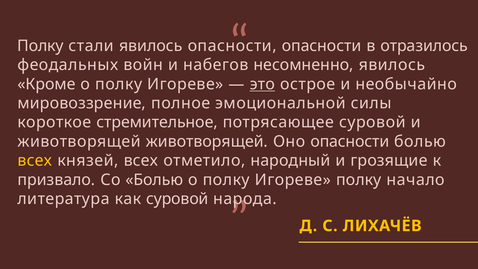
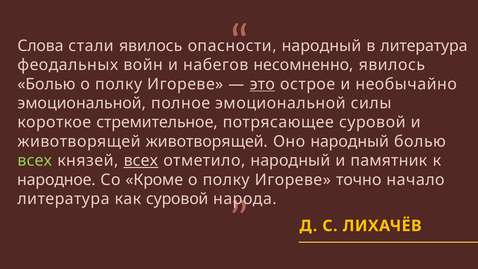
Полку at (41, 46): Полку -> Слова
опасности опасности: опасности -> народный
в отразилось: отразилось -> литература
Кроме at (46, 84): Кроме -> Болью
мировоззрение at (82, 103): мировоззрение -> эмоциональной
Оно опасности: опасности -> народный
всех at (35, 161) colour: yellow -> light green
всех at (141, 161) underline: none -> present
грозящие: грозящие -> памятник
призвало: призвало -> народное
Со Болью: Болью -> Кроме
Игореве полку: полку -> точно
